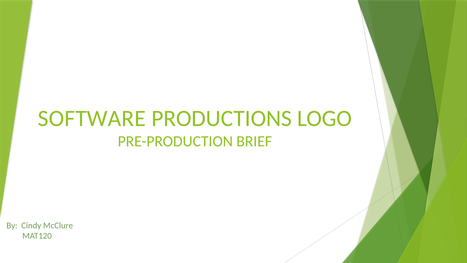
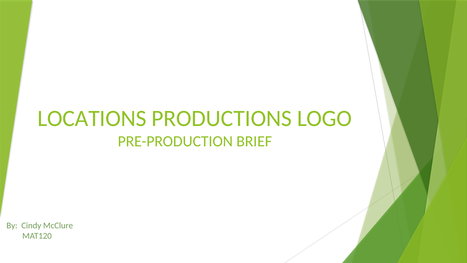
SOFTWARE: SOFTWARE -> LOCATIONS
